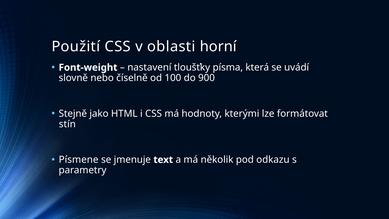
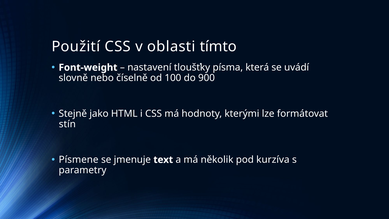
horní: horní -> tímto
odkazu: odkazu -> kurzíva
